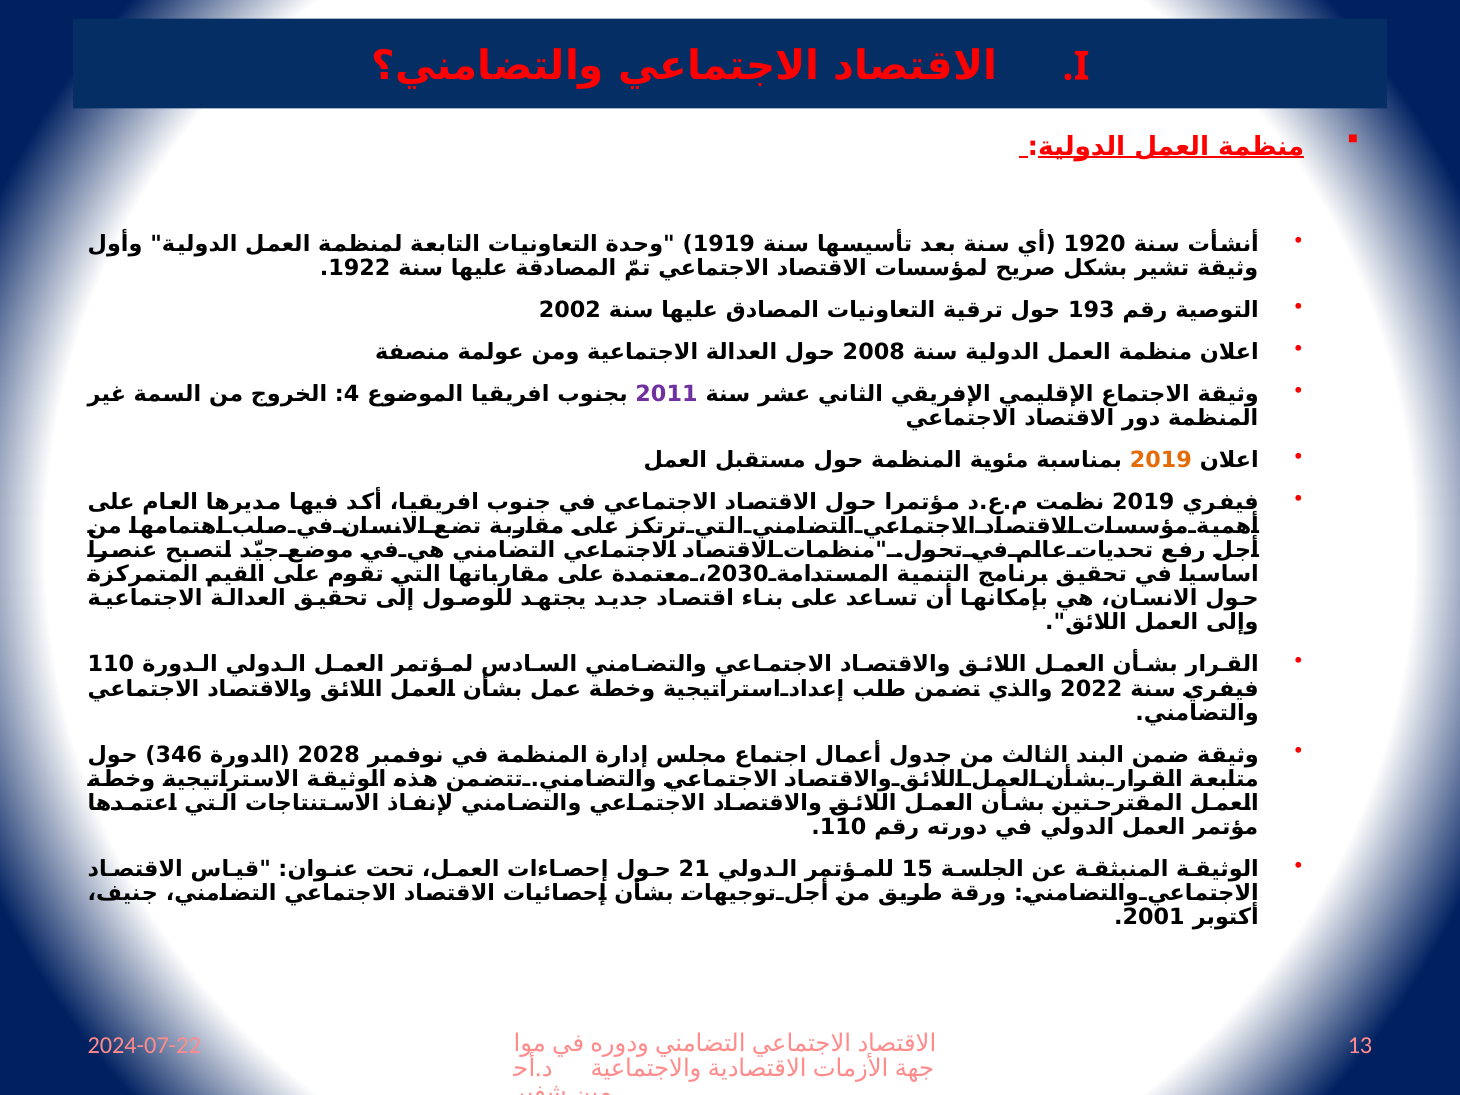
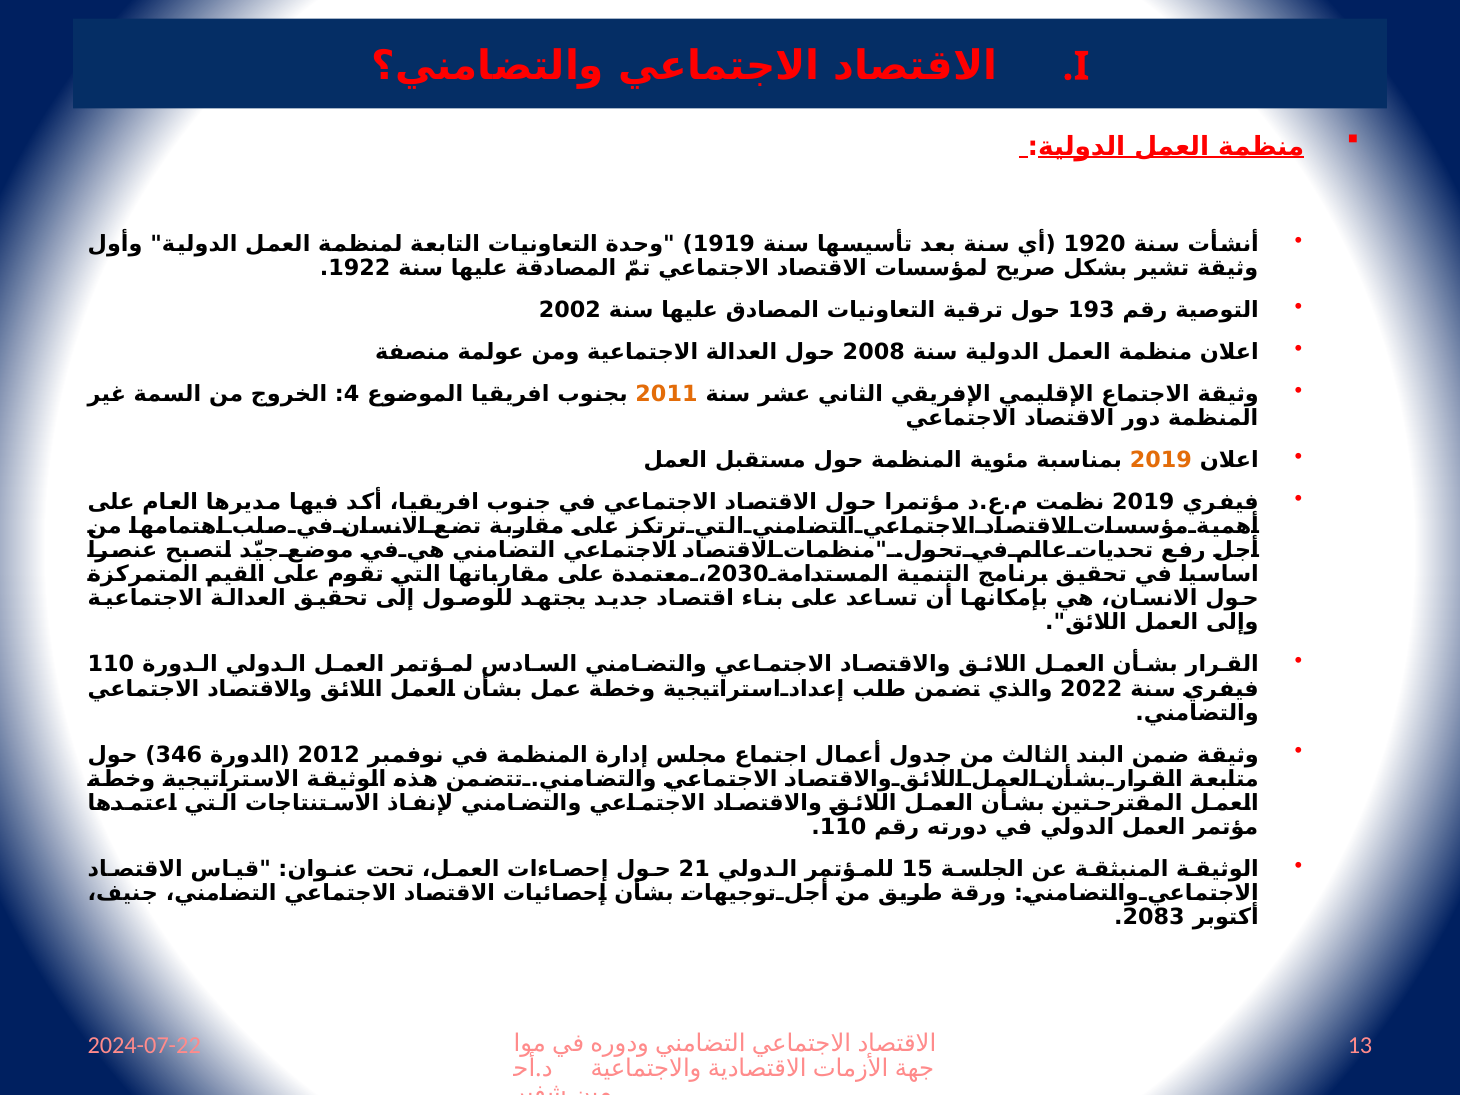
2011 colour: purple -> orange
2028: 2028 -> 2012
2001: 2001 -> 2083
